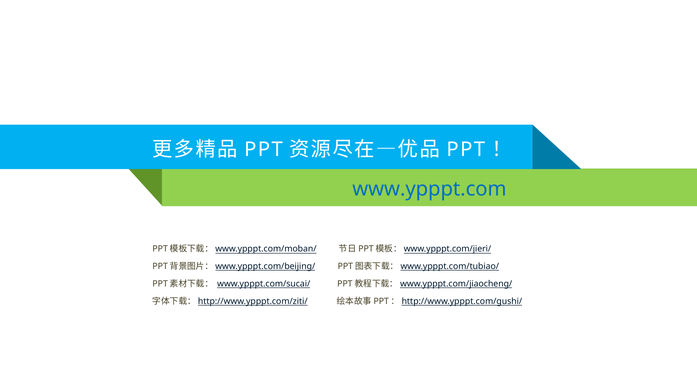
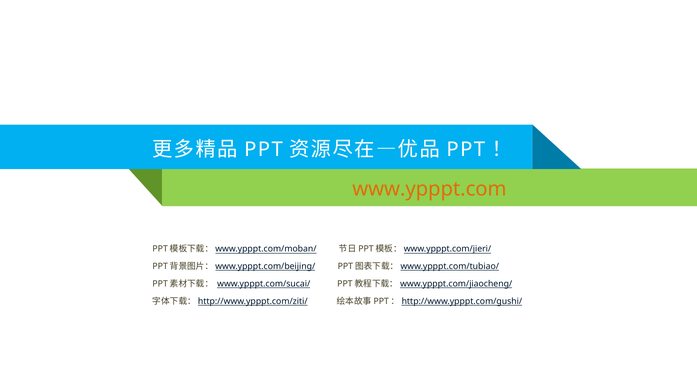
www.ypppt.com colour: blue -> orange
